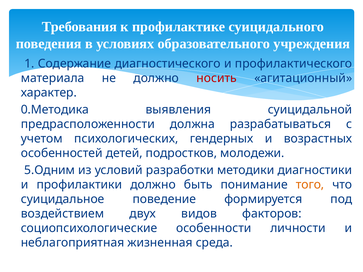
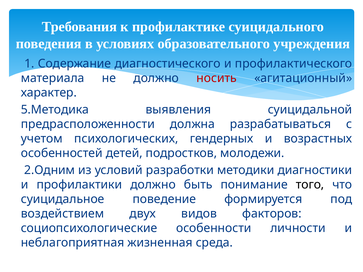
0.Методика: 0.Методика -> 5.Методика
5.Одним: 5.Одним -> 2.Одним
того colour: orange -> black
